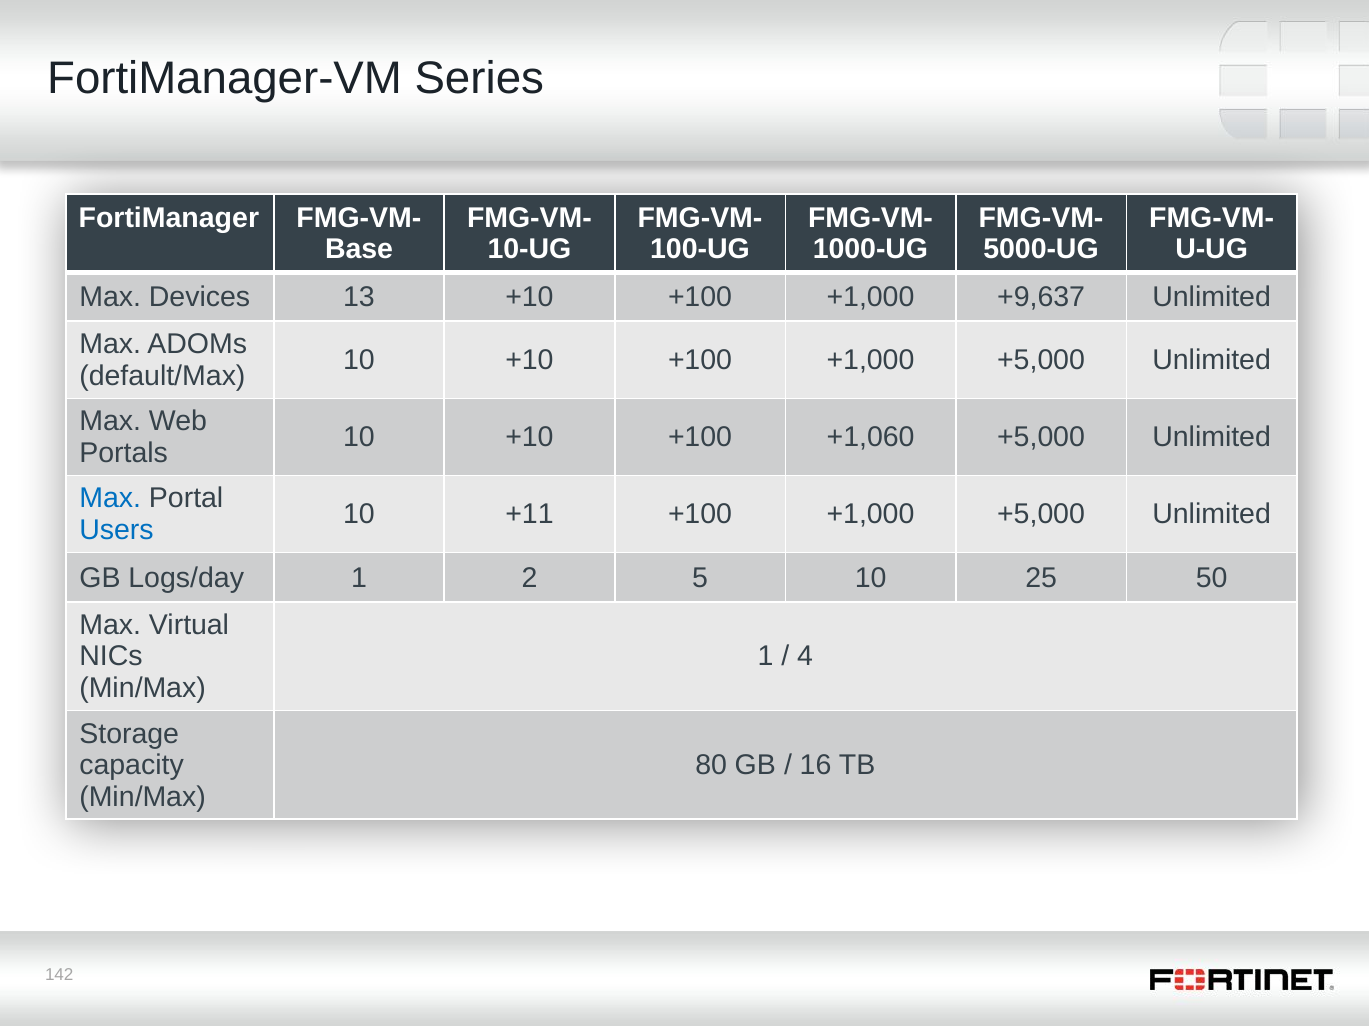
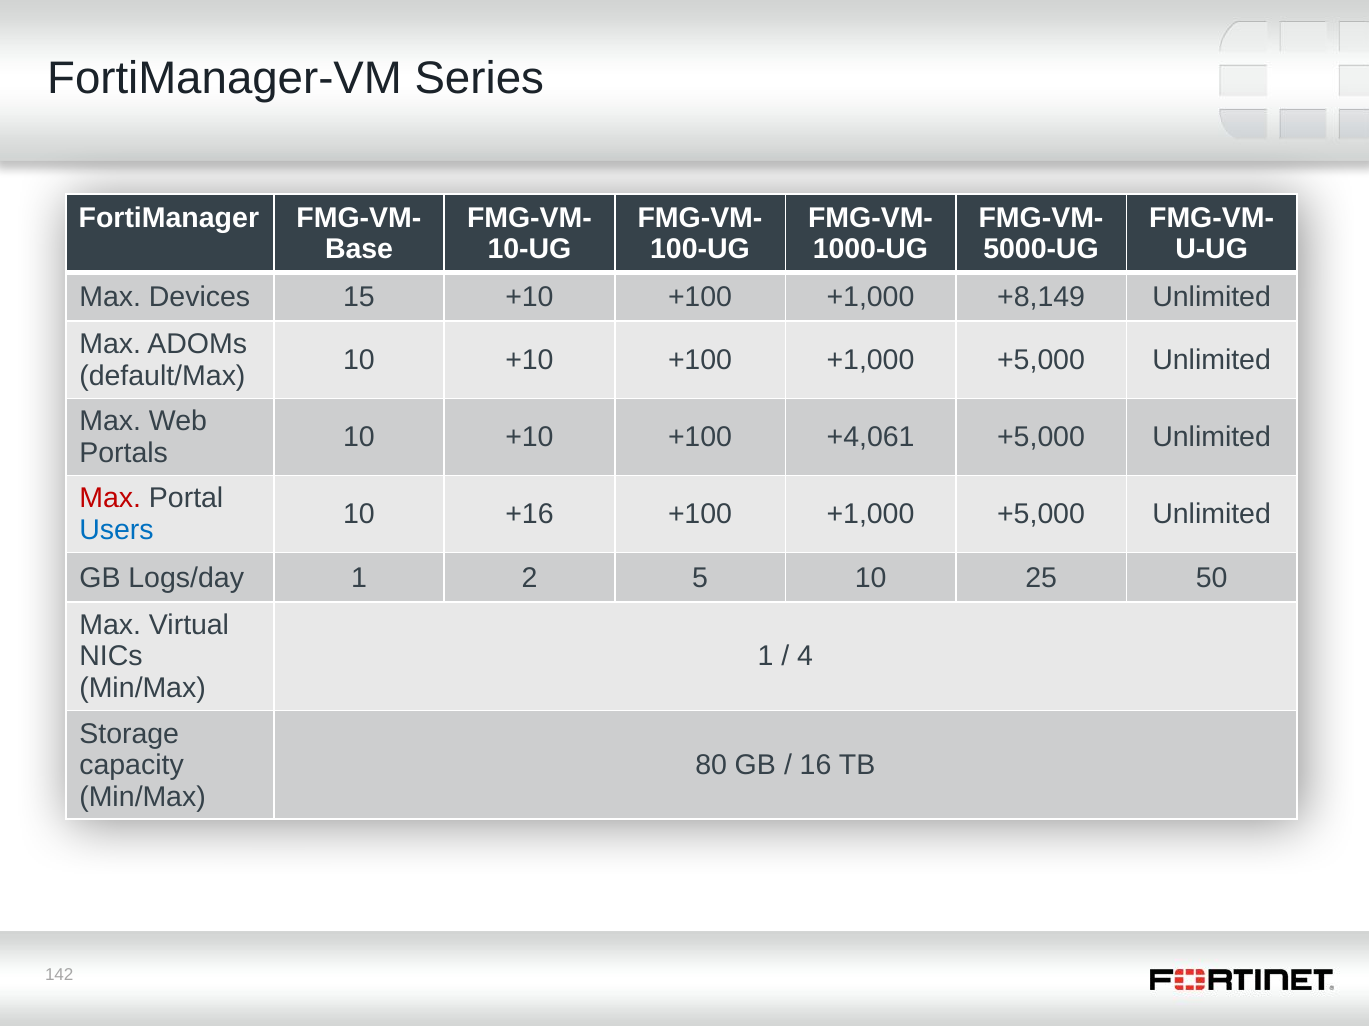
13: 13 -> 15
+9,637: +9,637 -> +8,149
+1,060: +1,060 -> +4,061
Max at (110, 499) colour: blue -> red
+11: +11 -> +16
